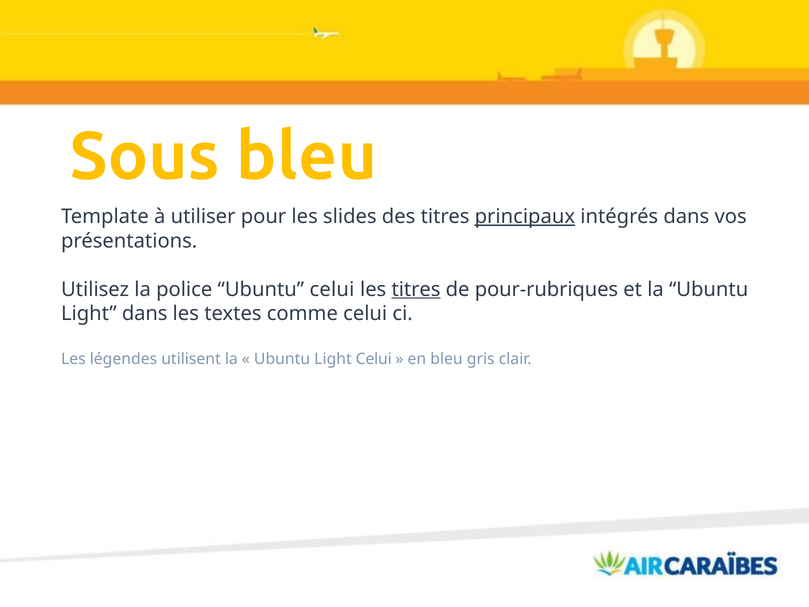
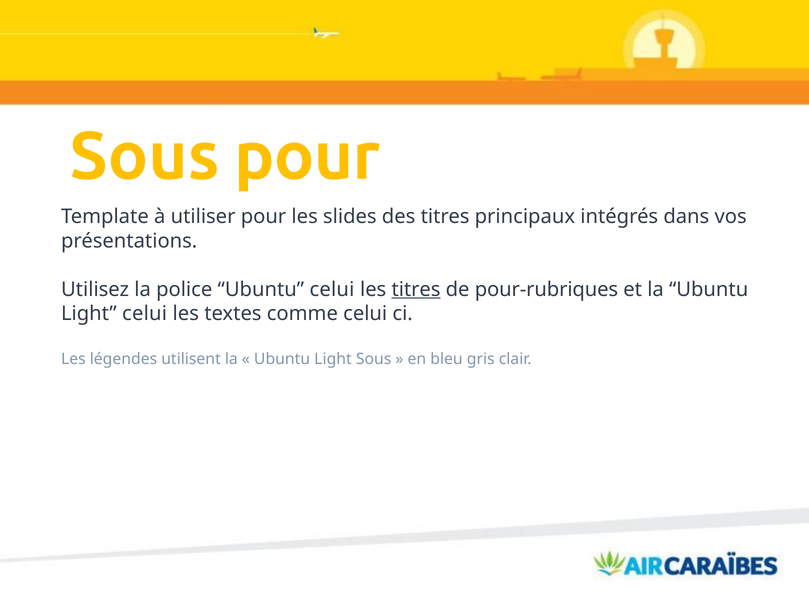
Sous bleu: bleu -> pour
principaux underline: present -> none
Light dans: dans -> celui
Light Celui: Celui -> Sous
